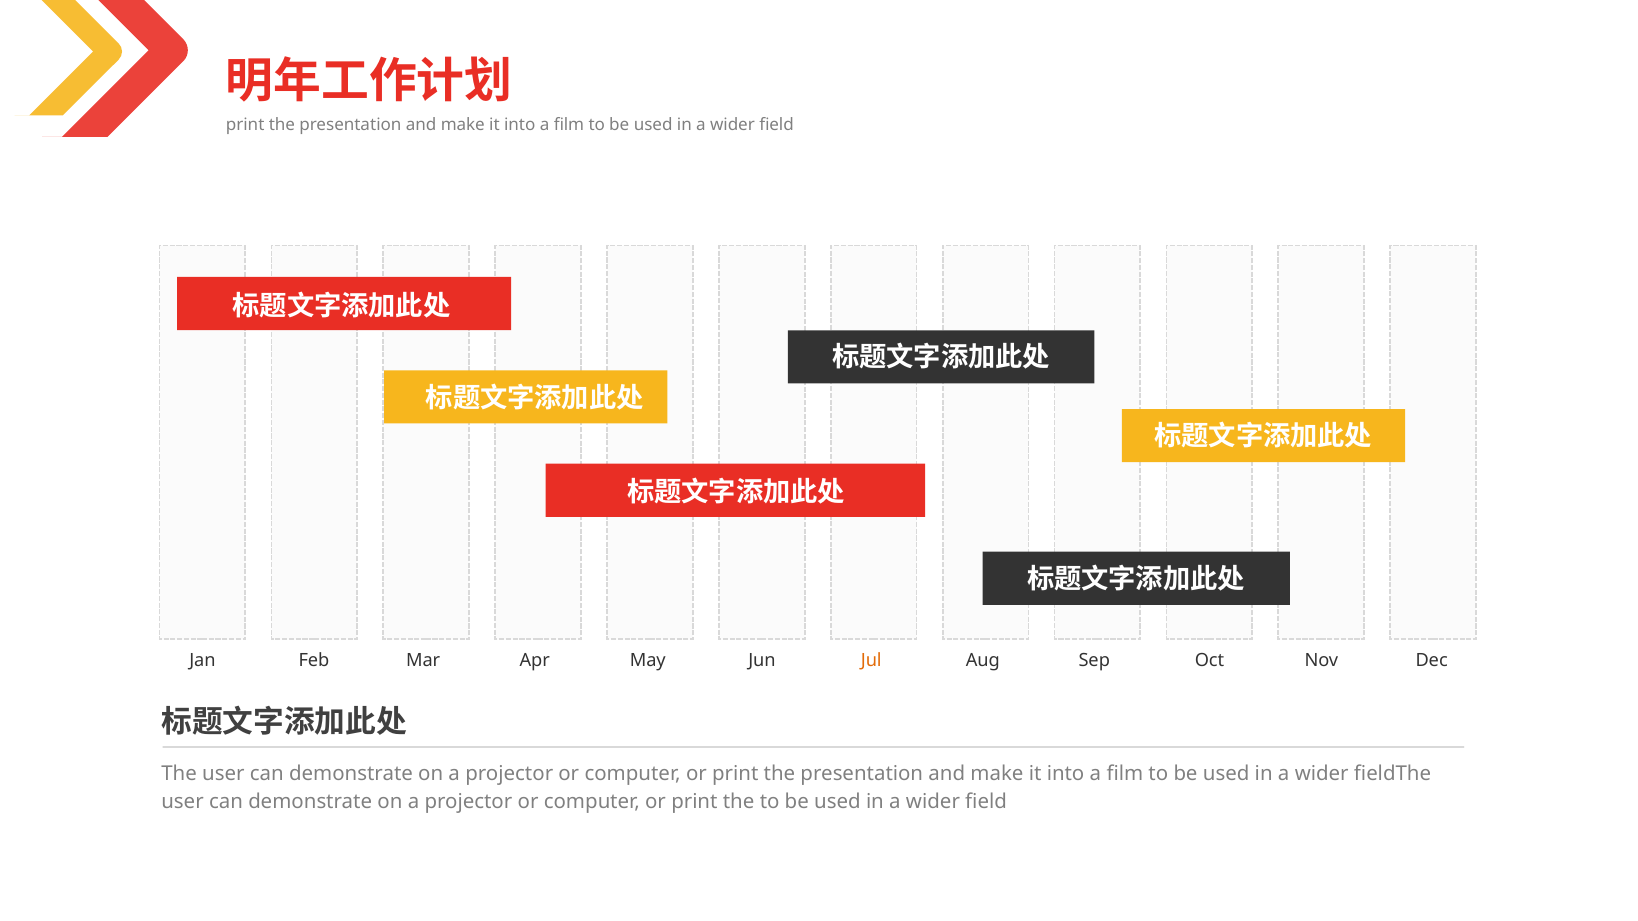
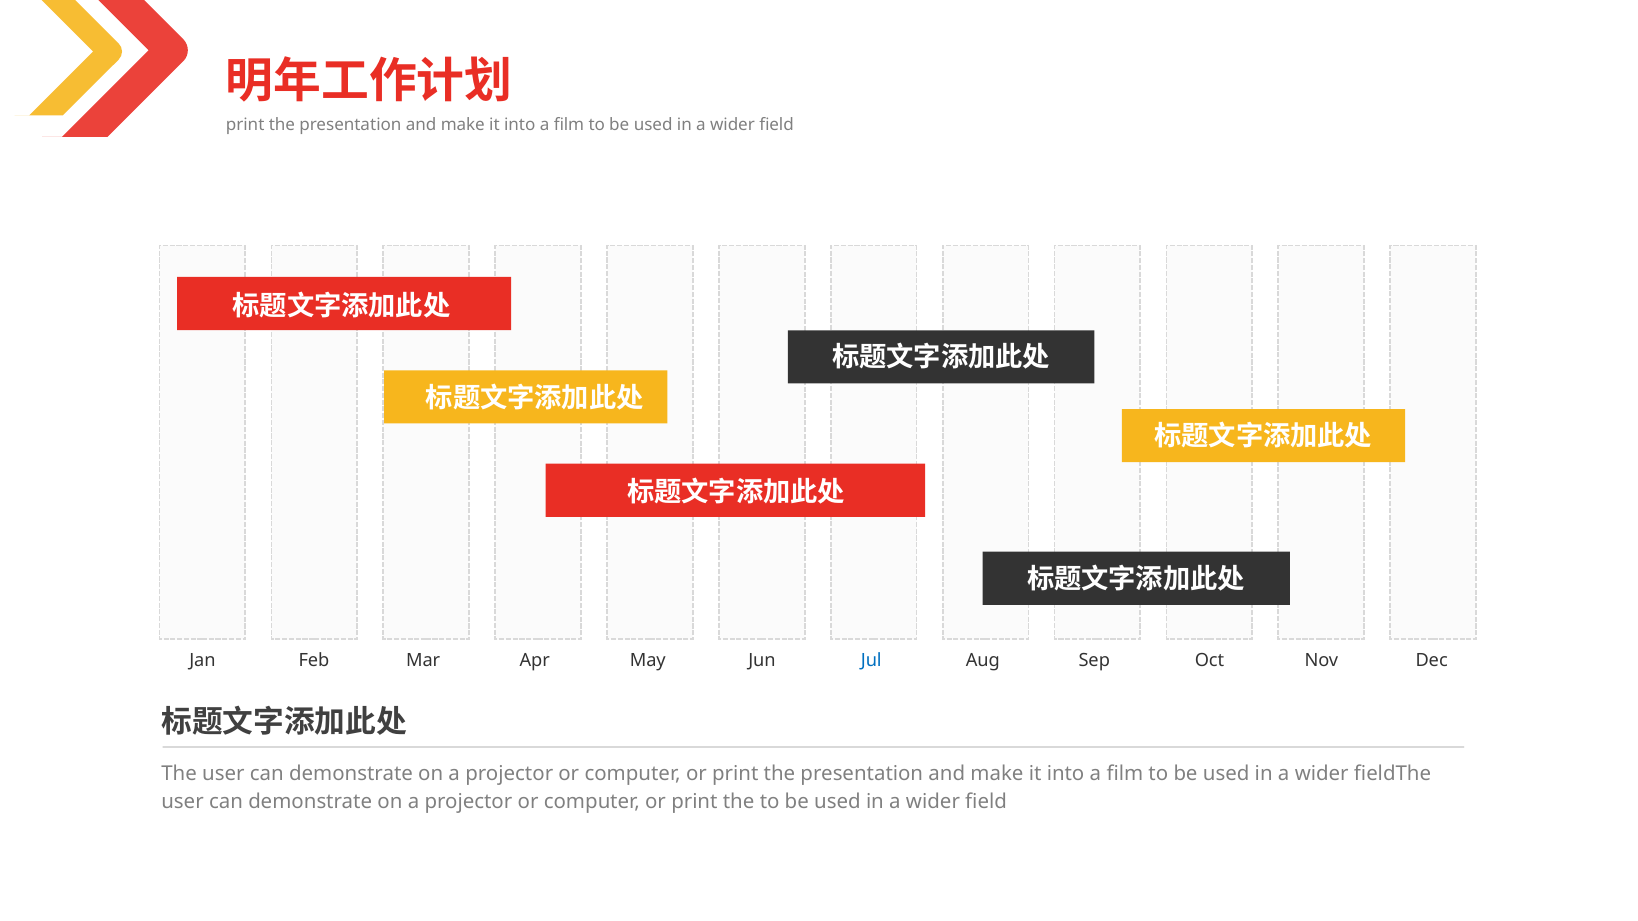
Jul colour: orange -> blue
